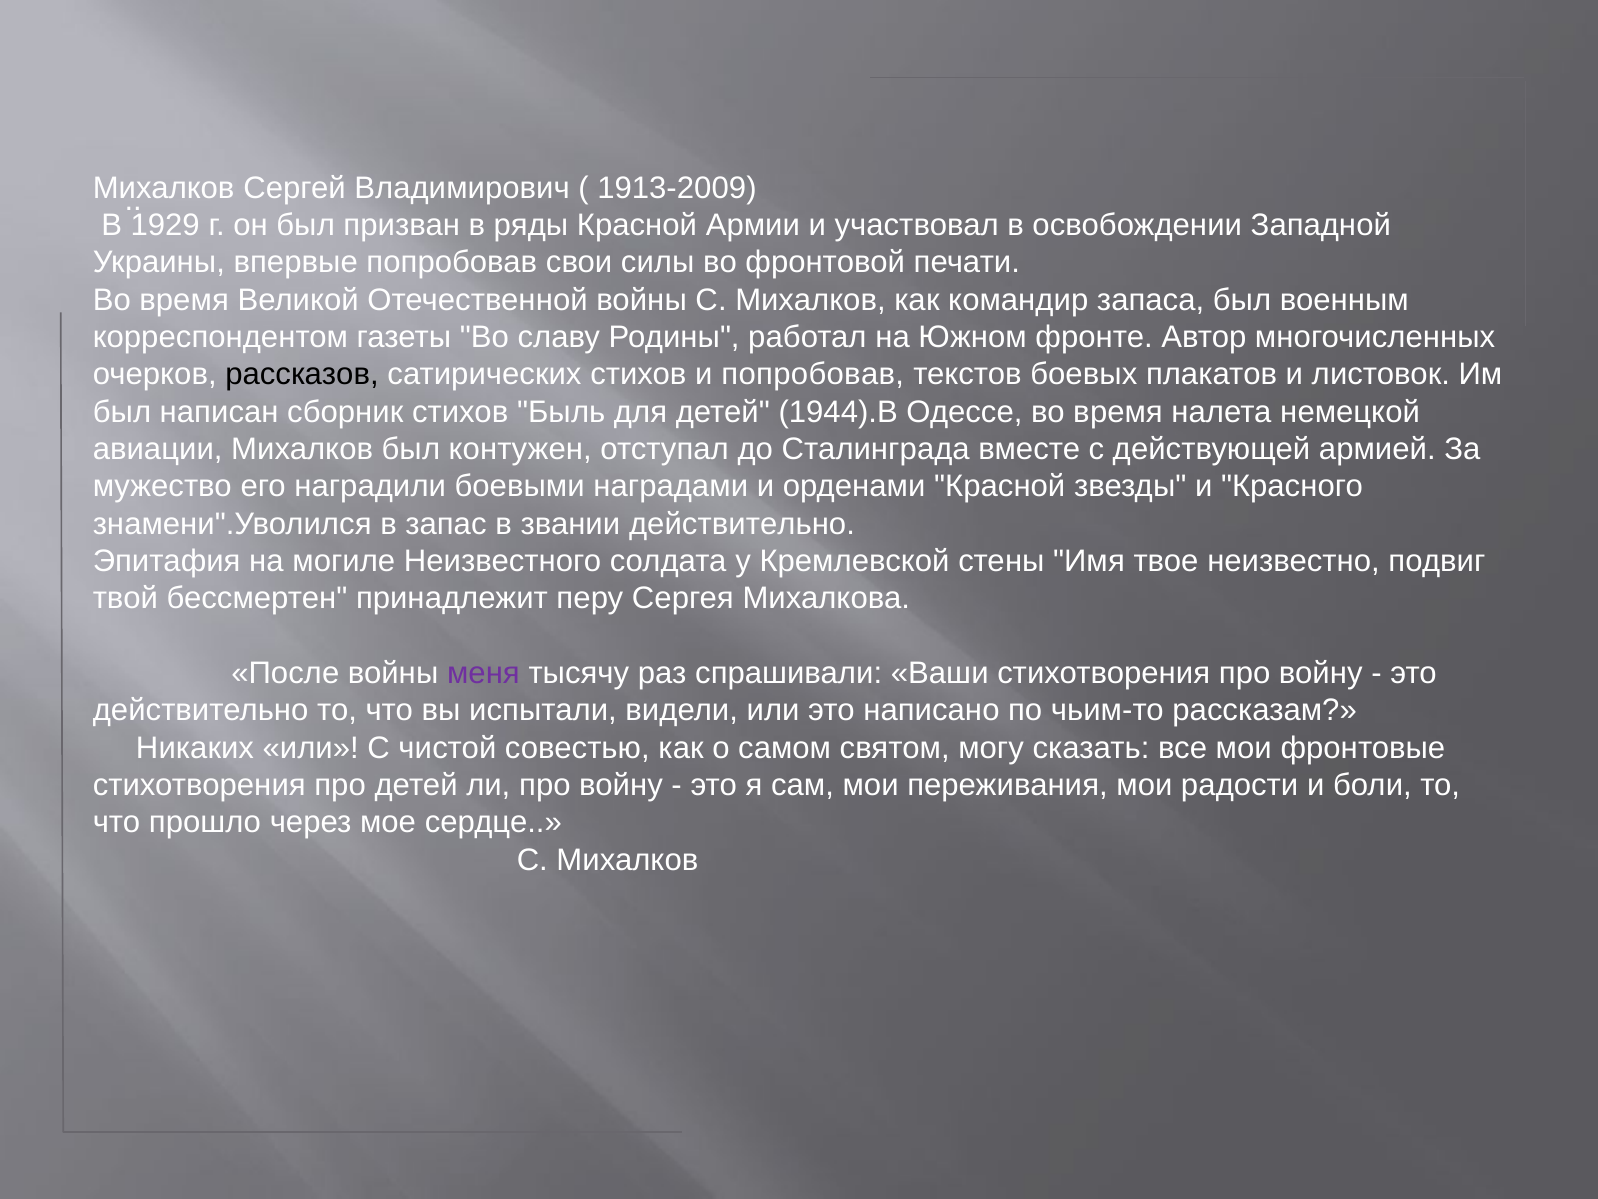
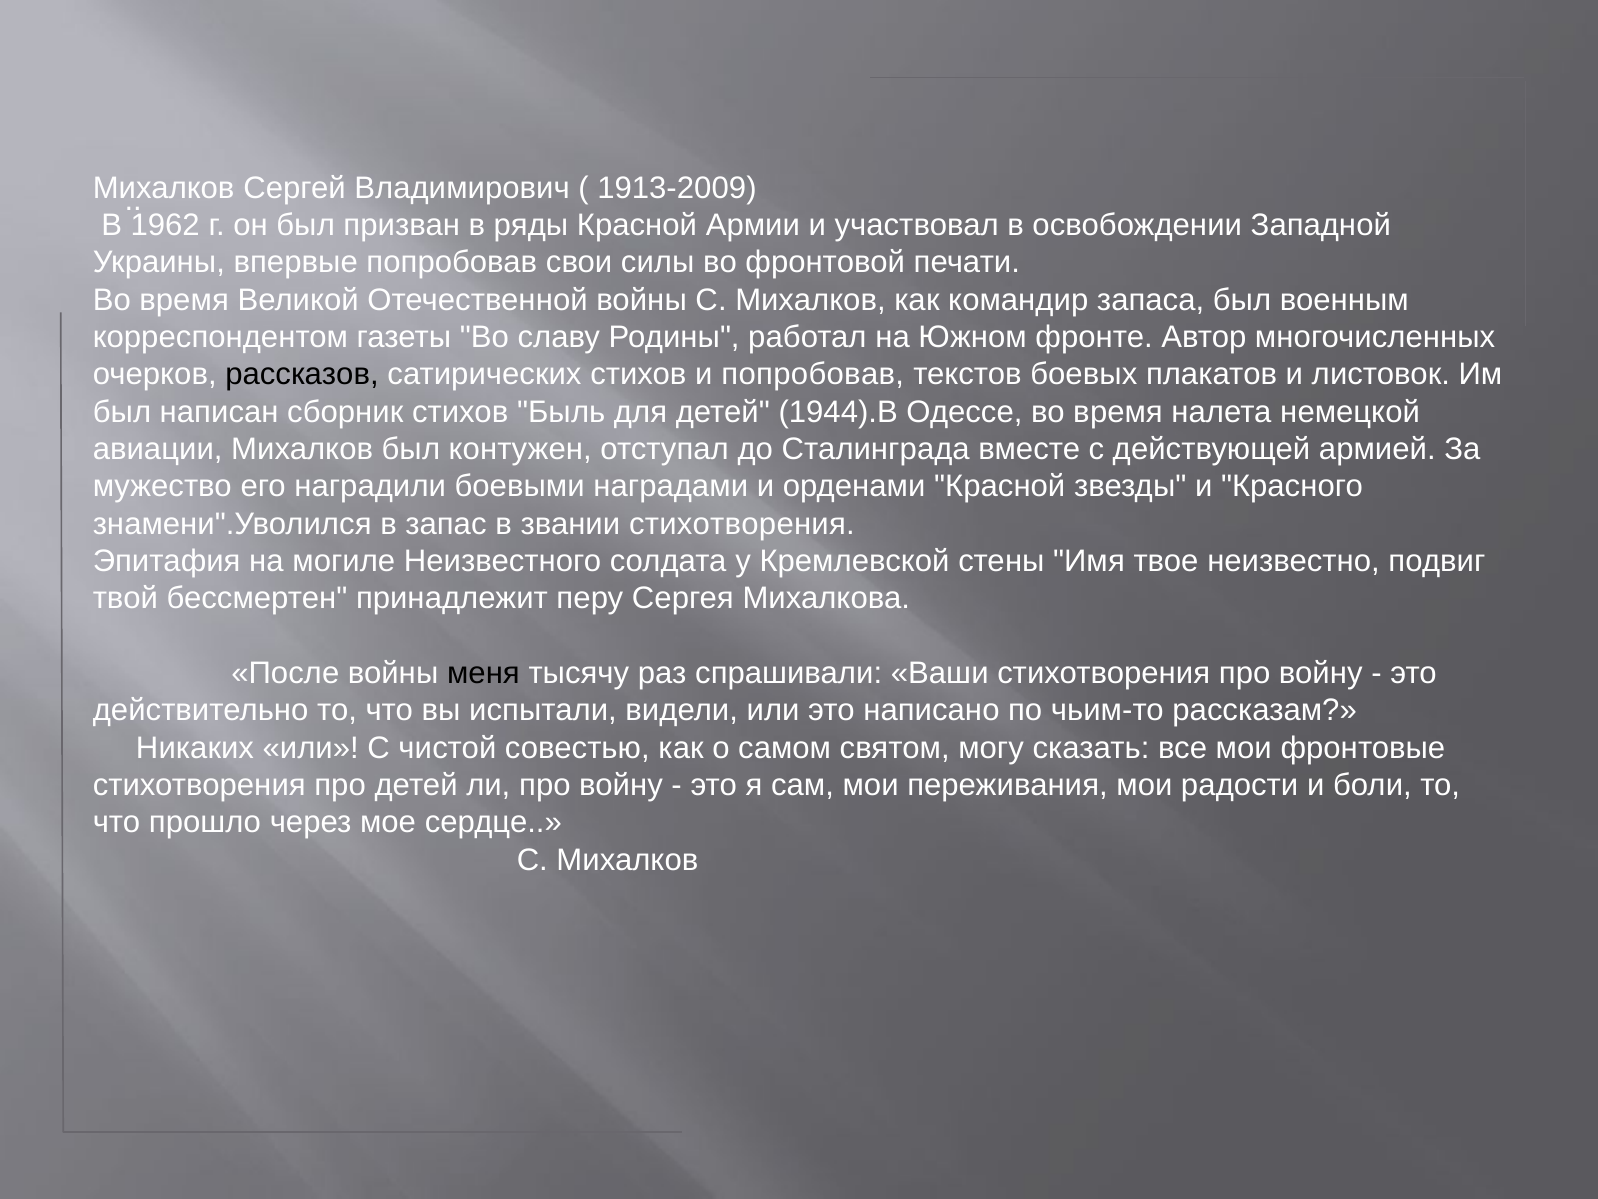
1929: 1929 -> 1962
звании действительно: действительно -> стихотворения
меня colour: purple -> black
